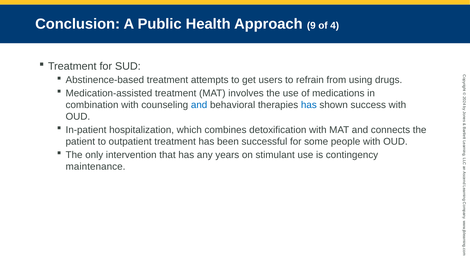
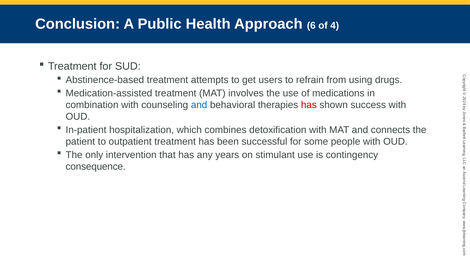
9: 9 -> 6
has at (309, 105) colour: blue -> red
maintenance: maintenance -> consequence
